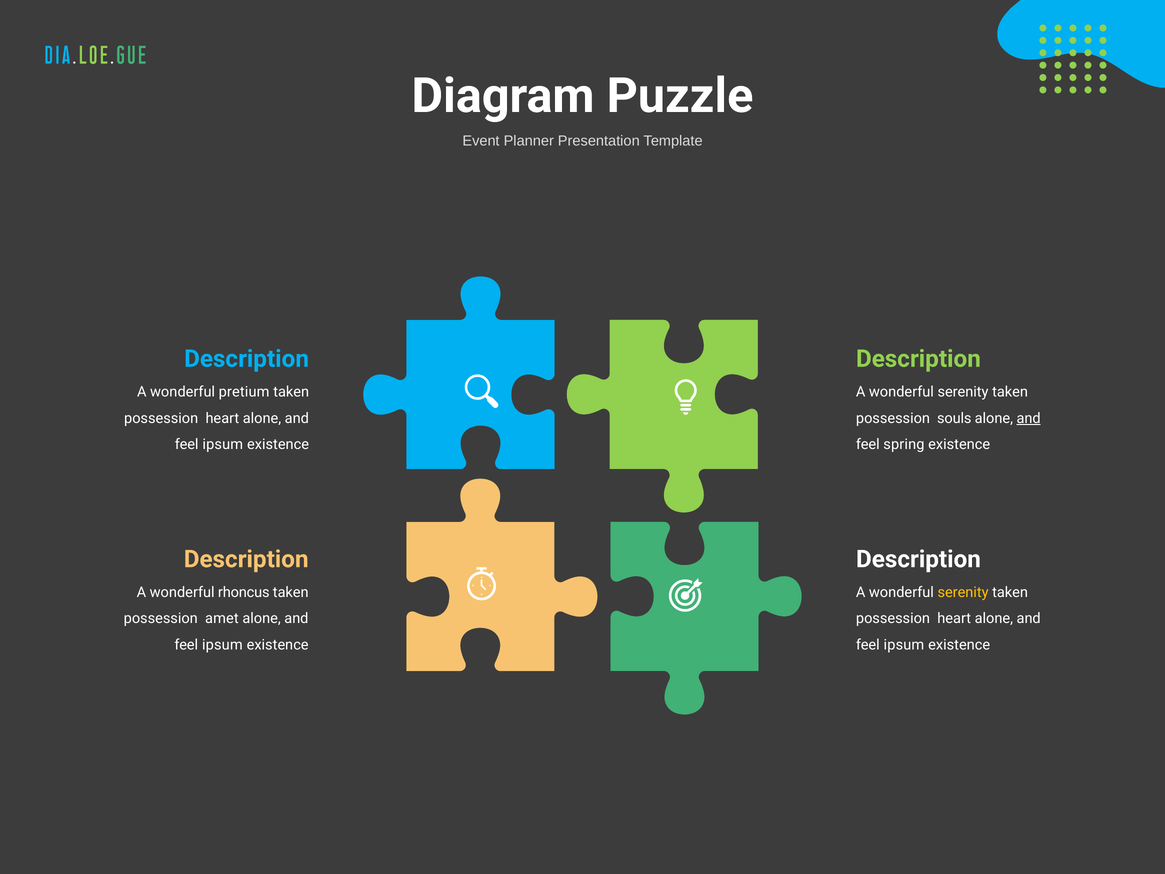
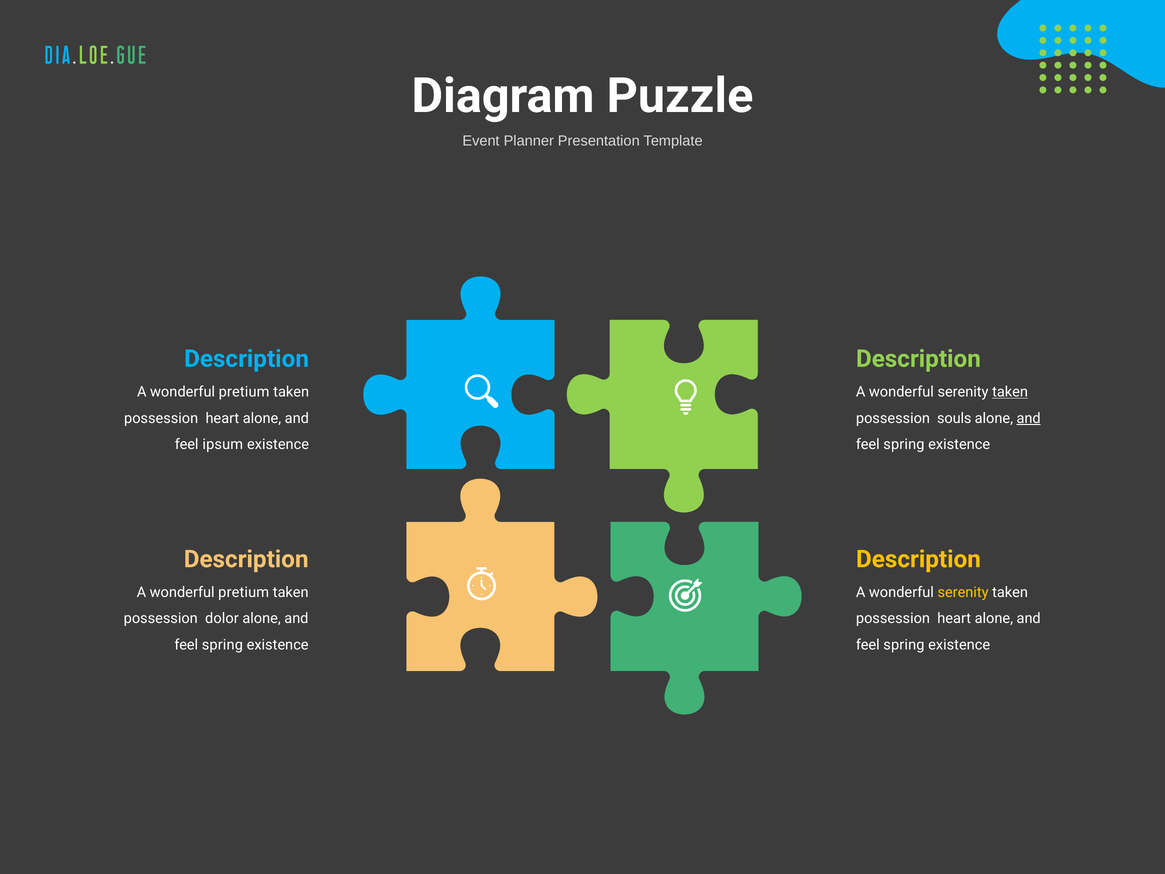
taken at (1010, 392) underline: none -> present
Description at (918, 559) colour: white -> yellow
rhoncus at (244, 592): rhoncus -> pretium
amet: amet -> dolor
ipsum at (222, 645): ipsum -> spring
ipsum at (904, 645): ipsum -> spring
